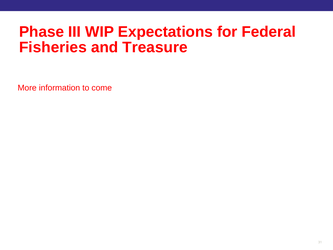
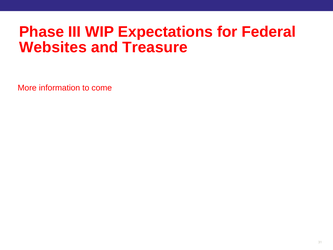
Fisheries: Fisheries -> Websites
